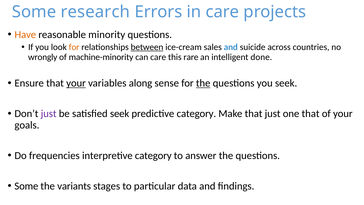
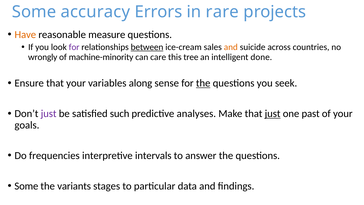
research: research -> accuracy
in care: care -> rare
minority: minority -> measure
for at (74, 47) colour: orange -> purple
and at (231, 47) colour: blue -> orange
rare: rare -> tree
your at (76, 83) underline: present -> none
satisfied seek: seek -> such
predictive category: category -> analyses
just at (273, 114) underline: none -> present
one that: that -> past
interpretive category: category -> intervals
